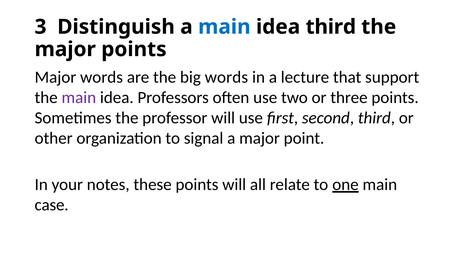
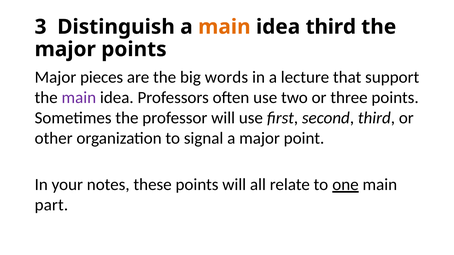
main at (224, 27) colour: blue -> orange
Major words: words -> pieces
case: case -> part
